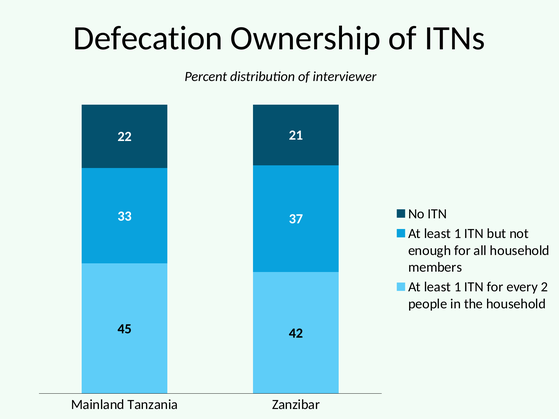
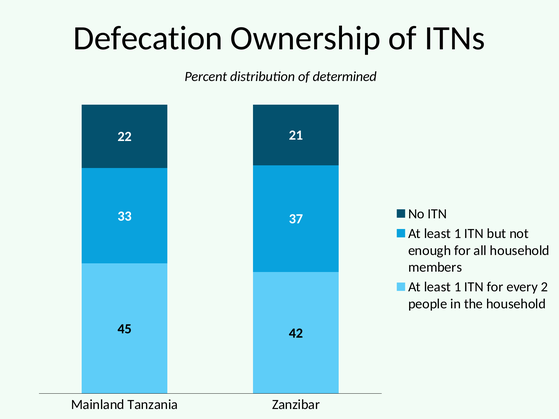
interviewer: interviewer -> determined
